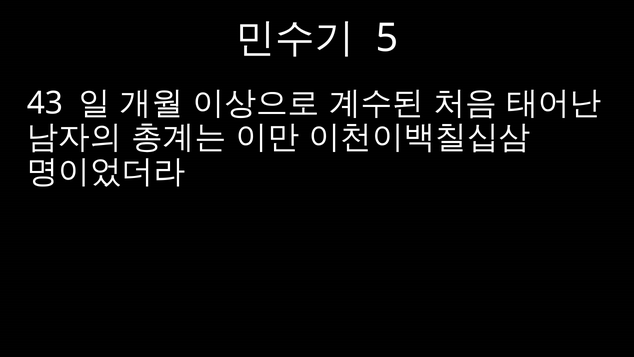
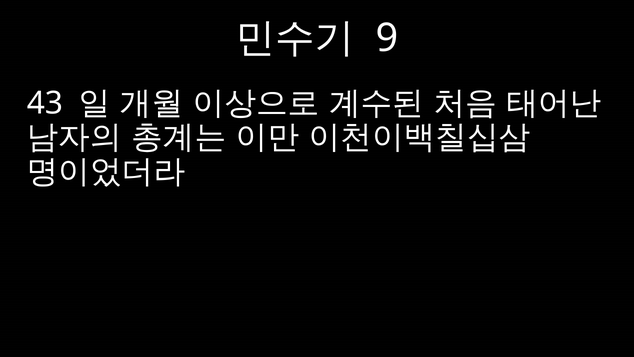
5: 5 -> 9
